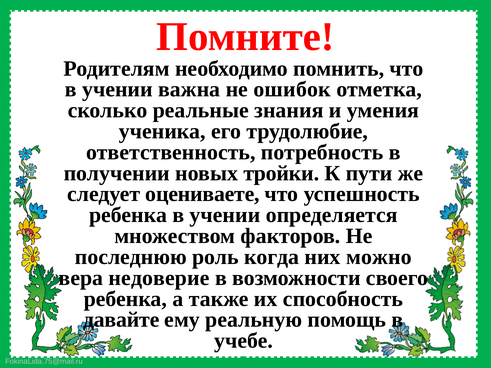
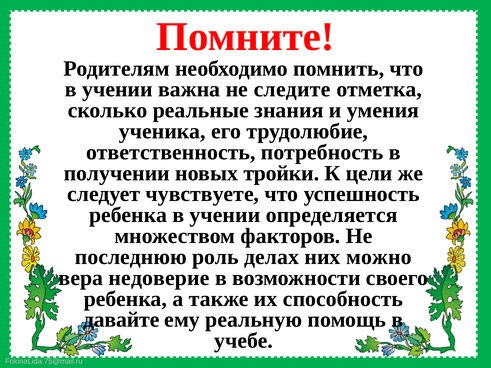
ошибок: ошибок -> следите
пути: пути -> цели
оцениваете: оцениваете -> чувствуете
когда: когда -> делах
